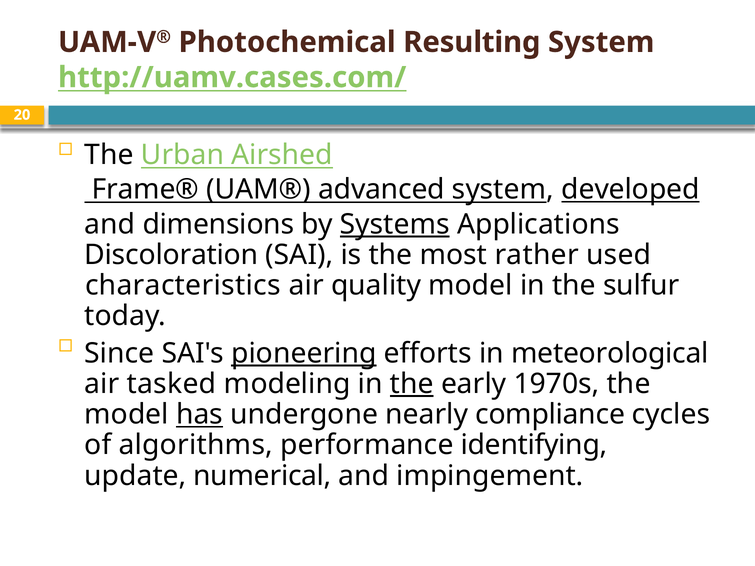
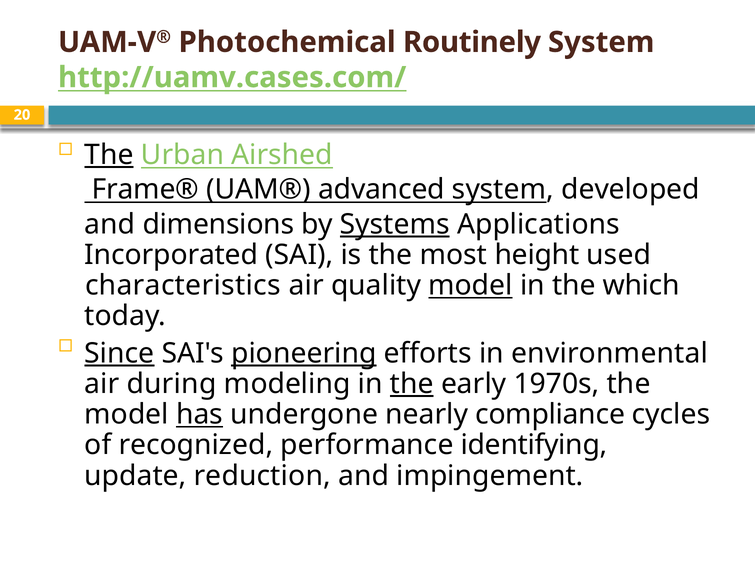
Resulting: Resulting -> Routinely
The at (109, 155) underline: none -> present
developed underline: present -> none
Discoloration: Discoloration -> Incorporated
rather: rather -> height
model at (471, 286) underline: none -> present
sulfur: sulfur -> which
Since underline: none -> present
meteorological: meteorological -> environmental
tasked: tasked -> during
algorithms: algorithms -> recognized
numerical: numerical -> reduction
